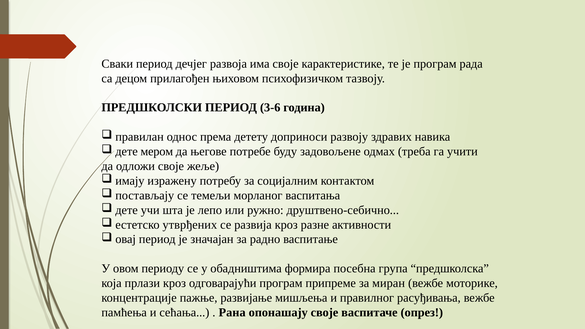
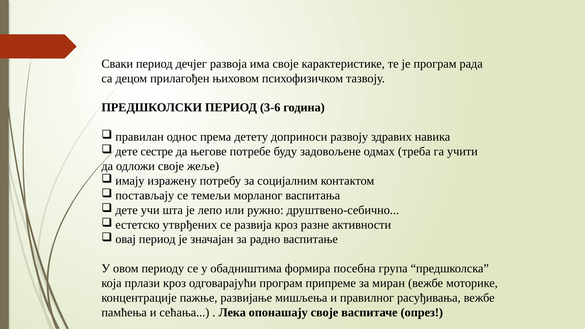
мером: мером -> сестре
Рана: Рана -> Лека
